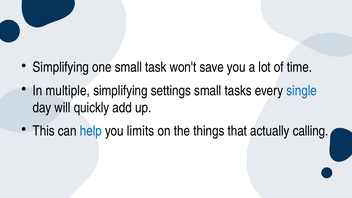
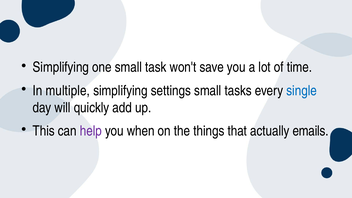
help colour: blue -> purple
limits: limits -> when
calling: calling -> emails
